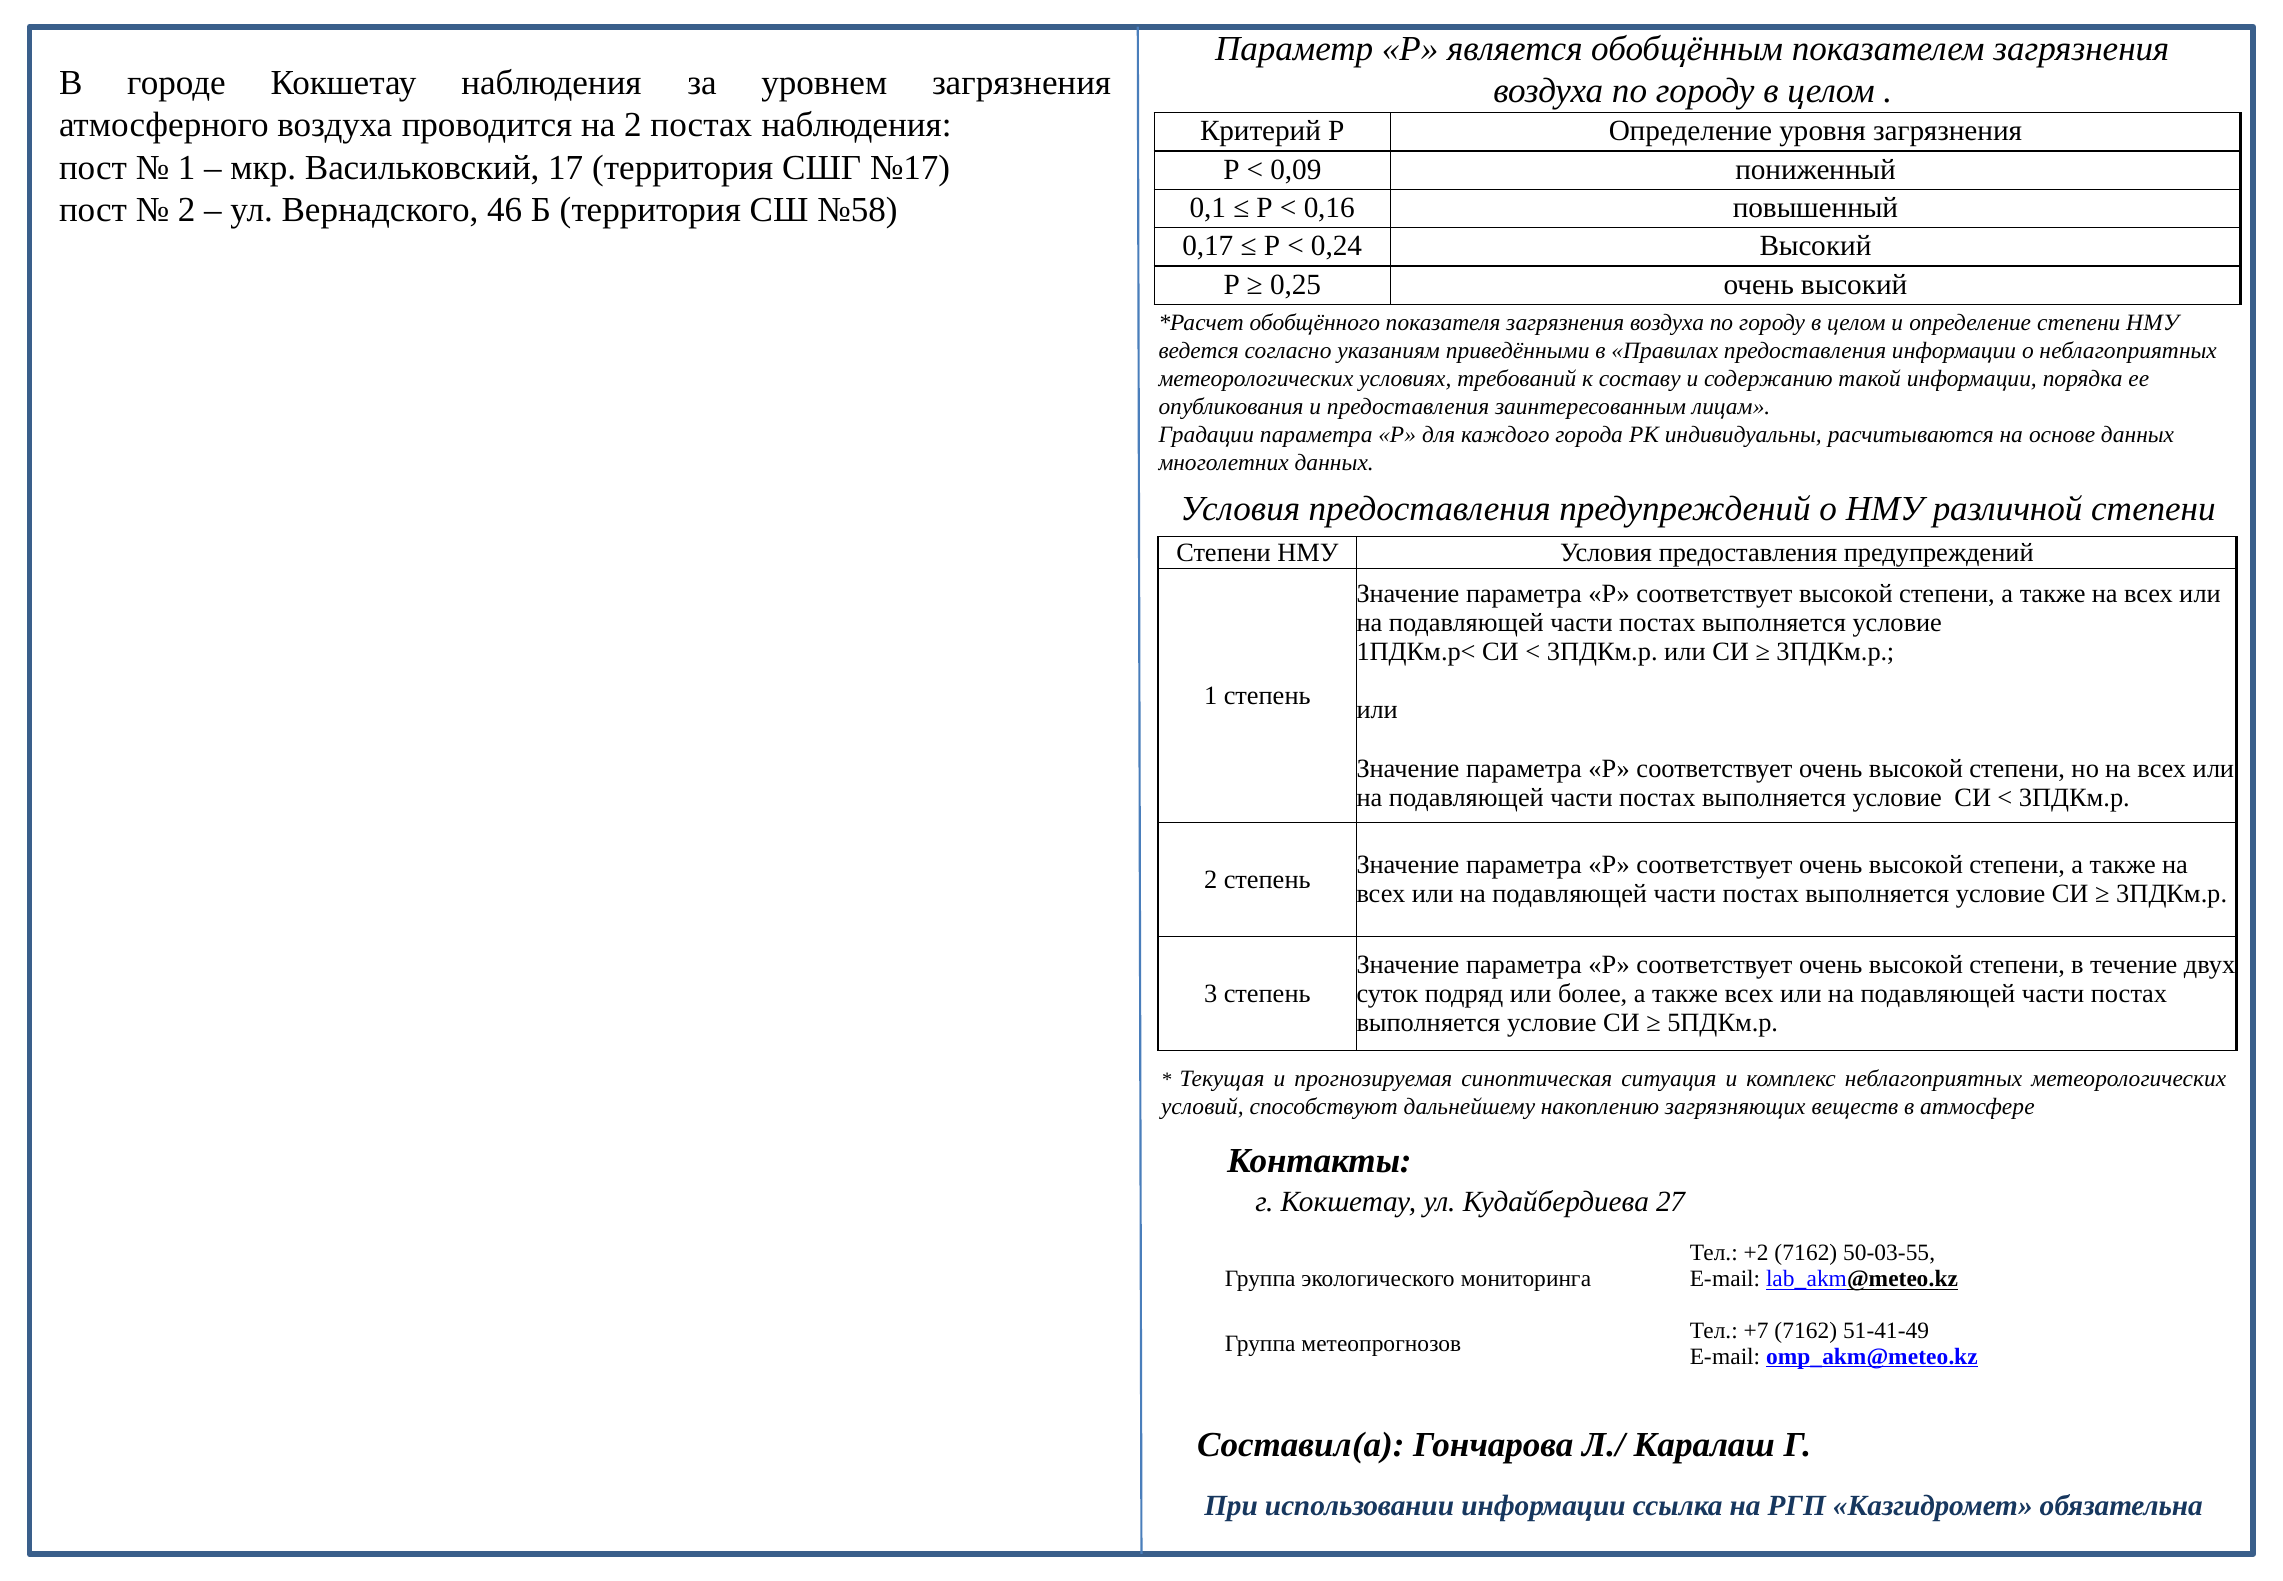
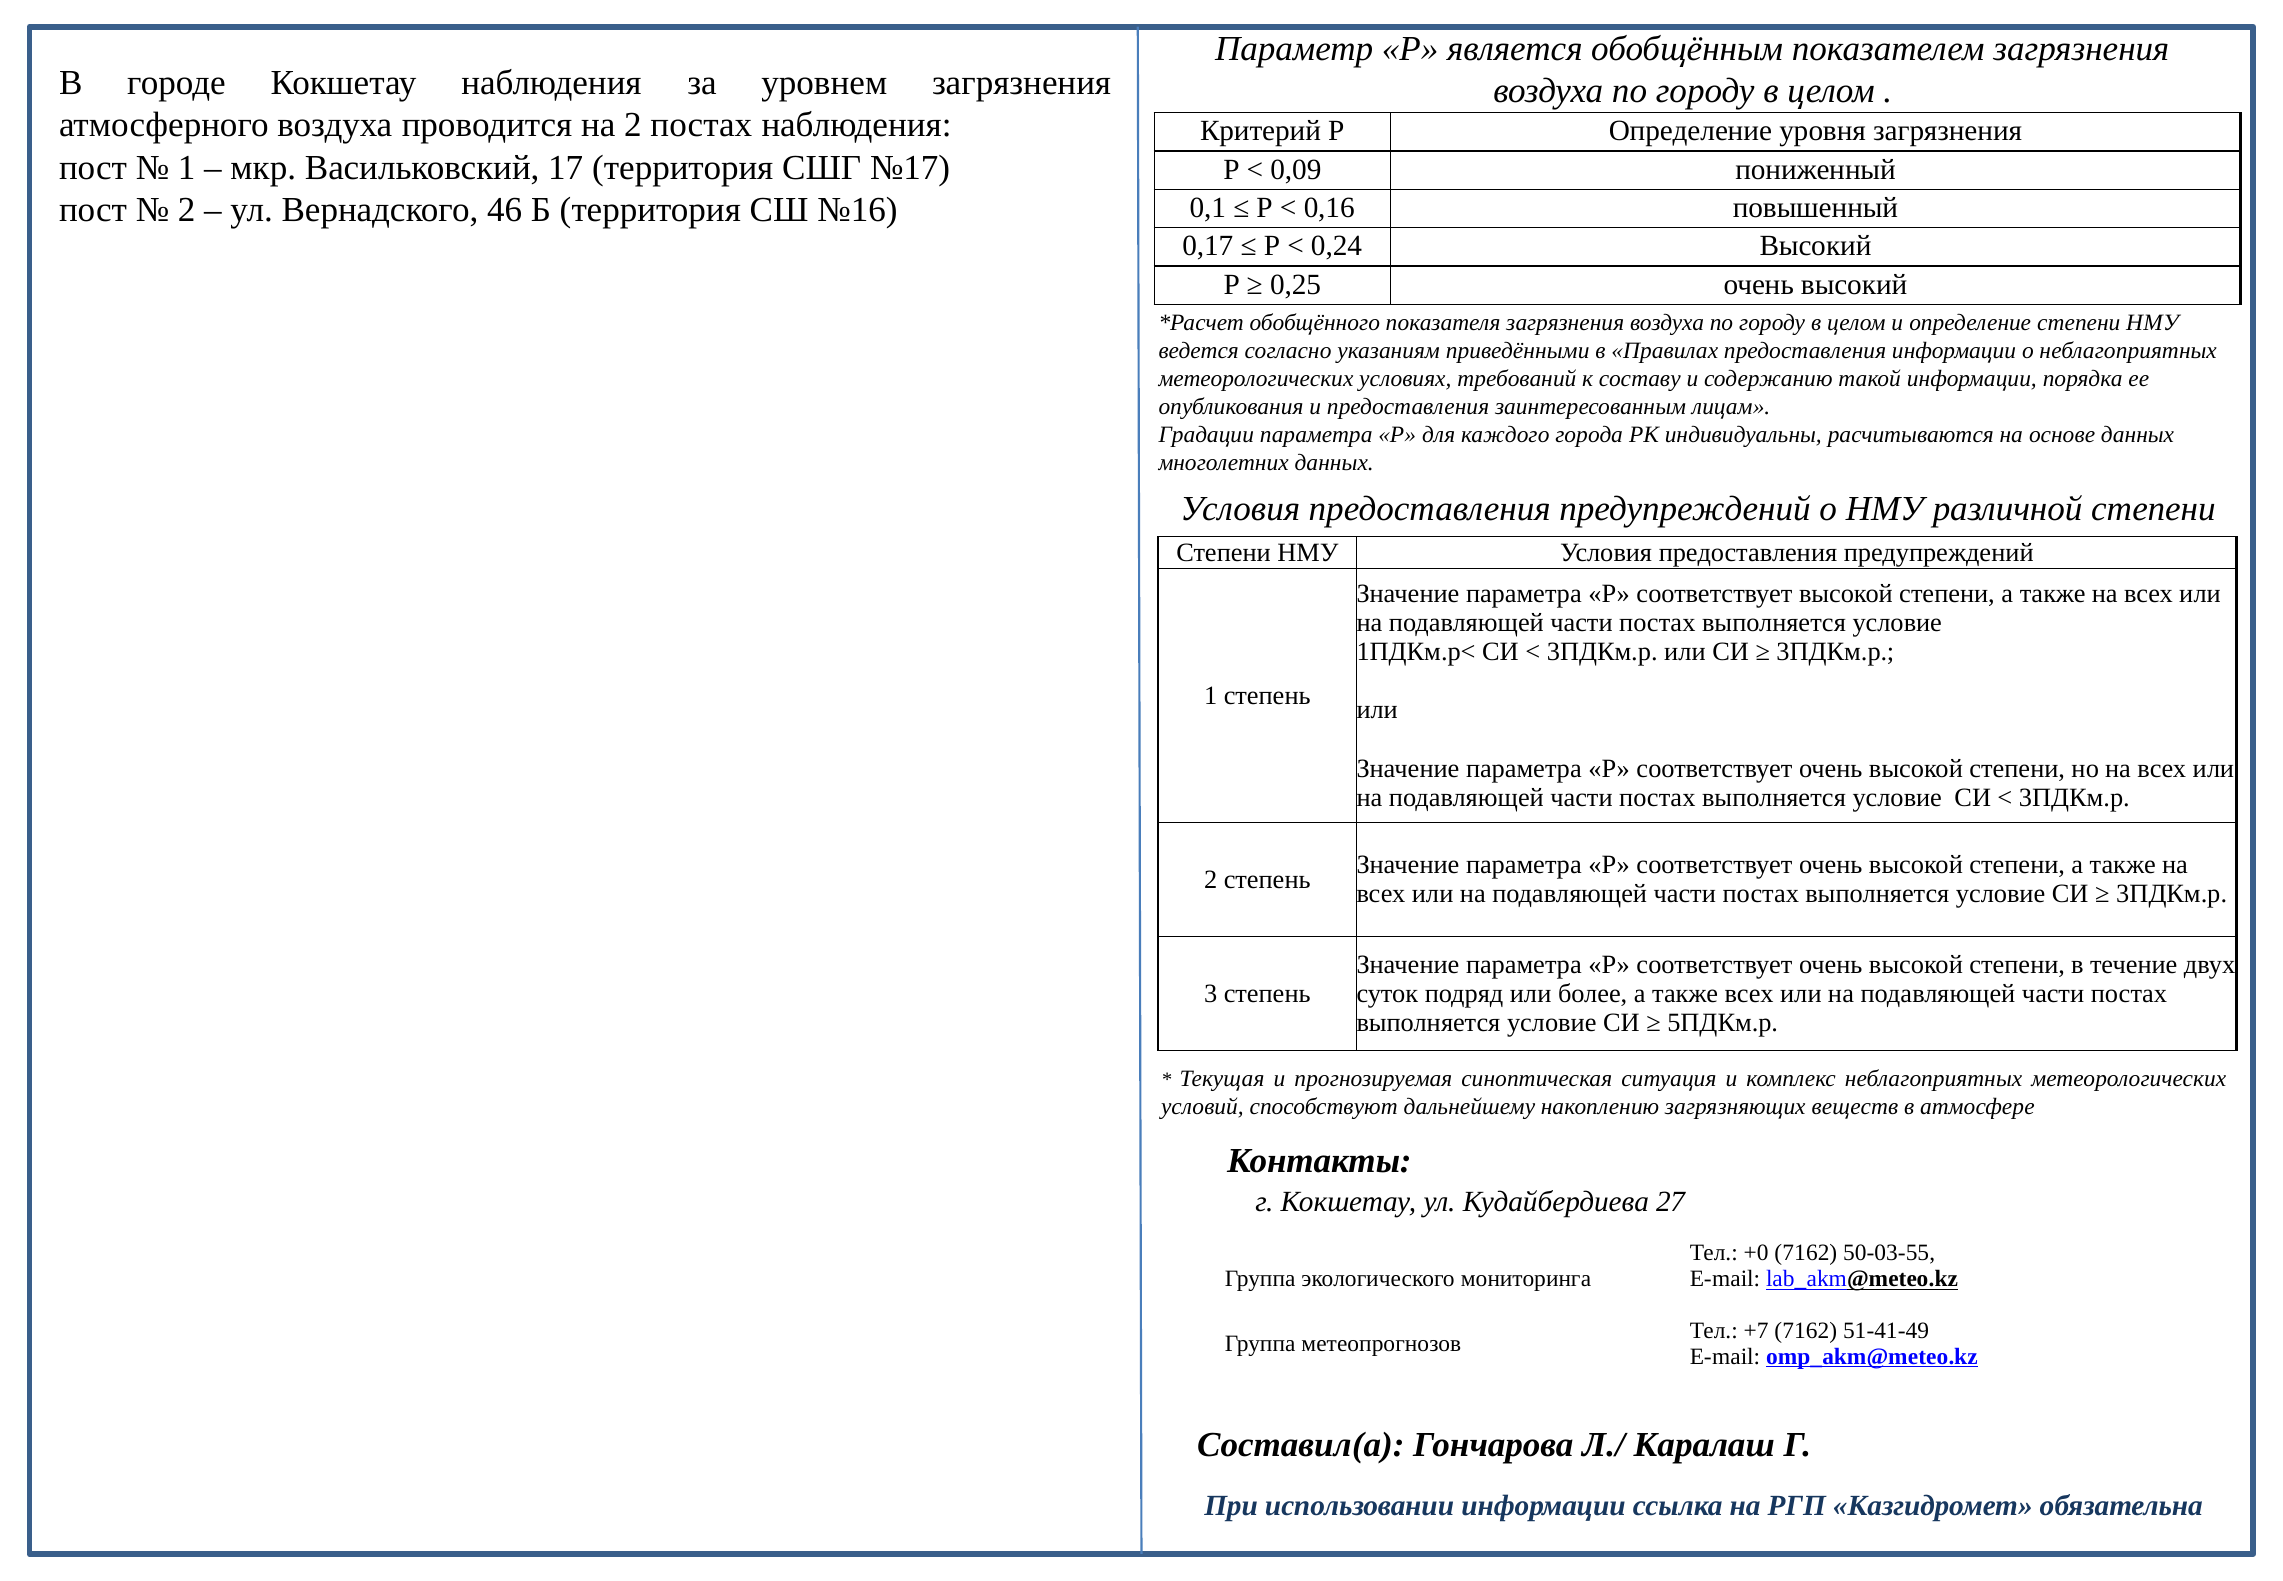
№58: №58 -> №16
+2: +2 -> +0
